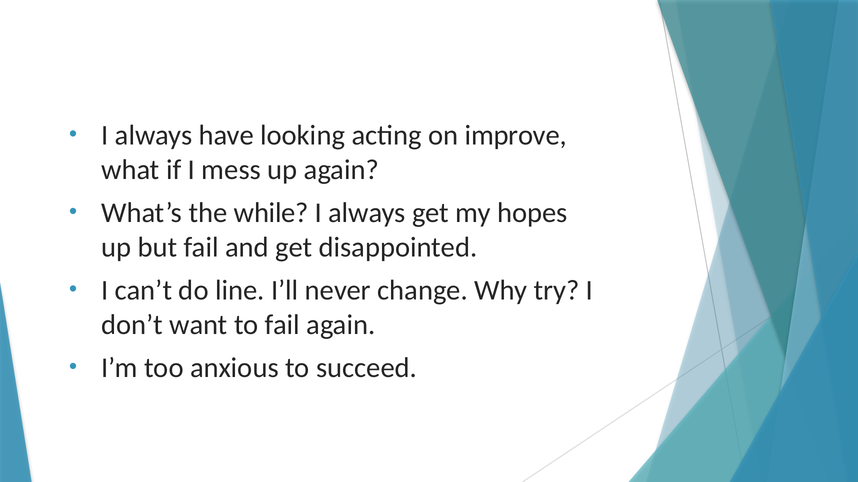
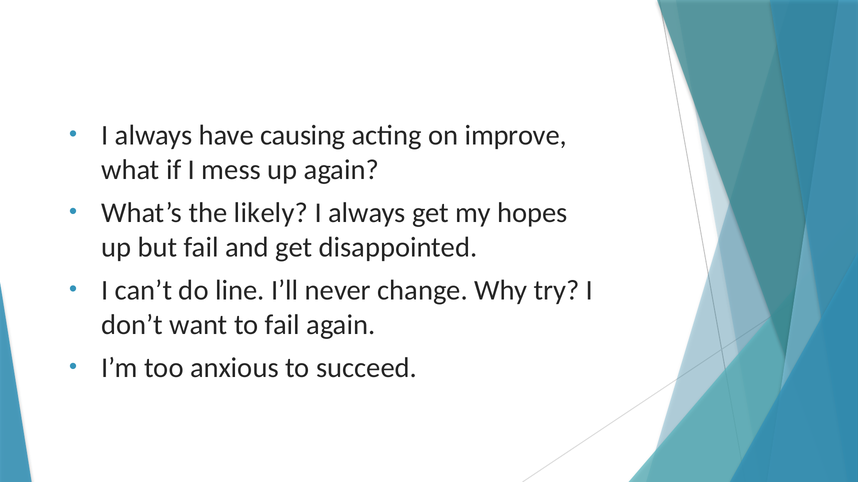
looking: looking -> causing
while: while -> likely
